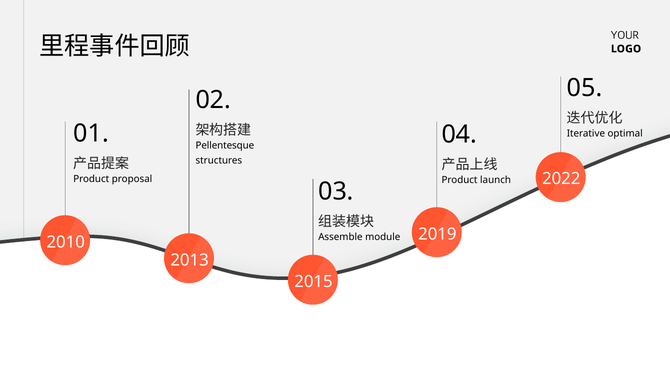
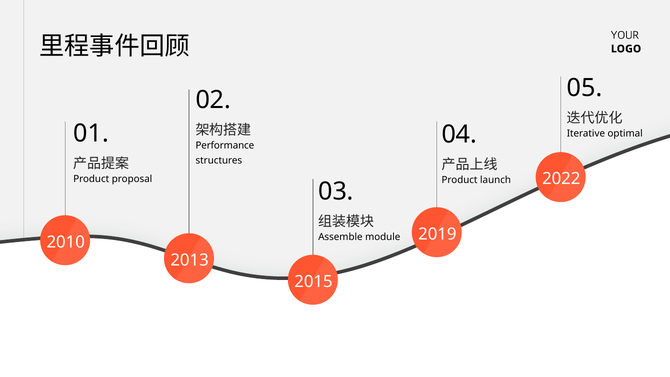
Pellentesque: Pellentesque -> Performance
